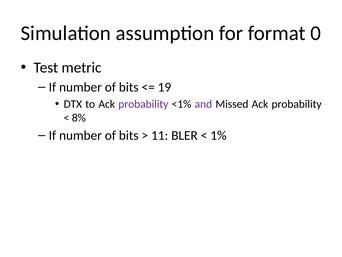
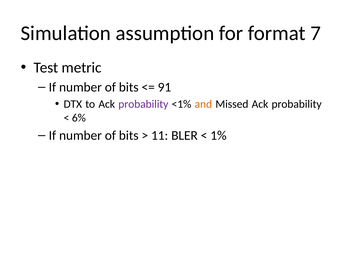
0: 0 -> 7
19: 19 -> 91
and colour: purple -> orange
8%: 8% -> 6%
